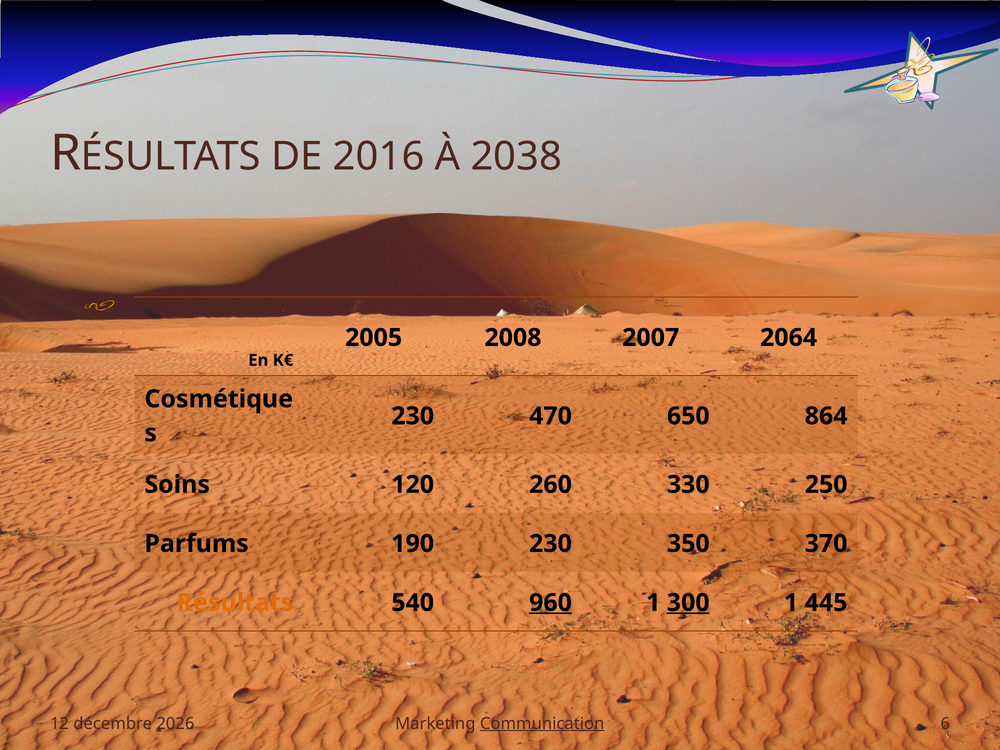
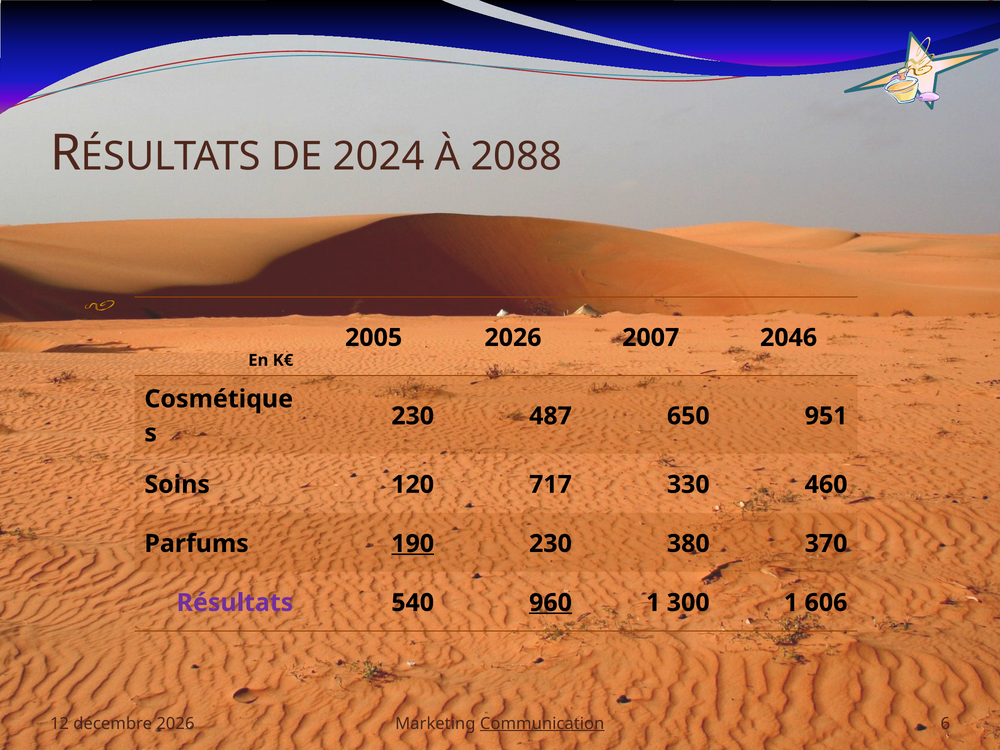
2016: 2016 -> 2024
2038: 2038 -> 2088
2005 2008: 2008 -> 2026
2064: 2064 -> 2046
470: 470 -> 487
864: 864 -> 951
260: 260 -> 717
250: 250 -> 460
190 underline: none -> present
350: 350 -> 380
Résultats colour: orange -> purple
300 underline: present -> none
445: 445 -> 606
